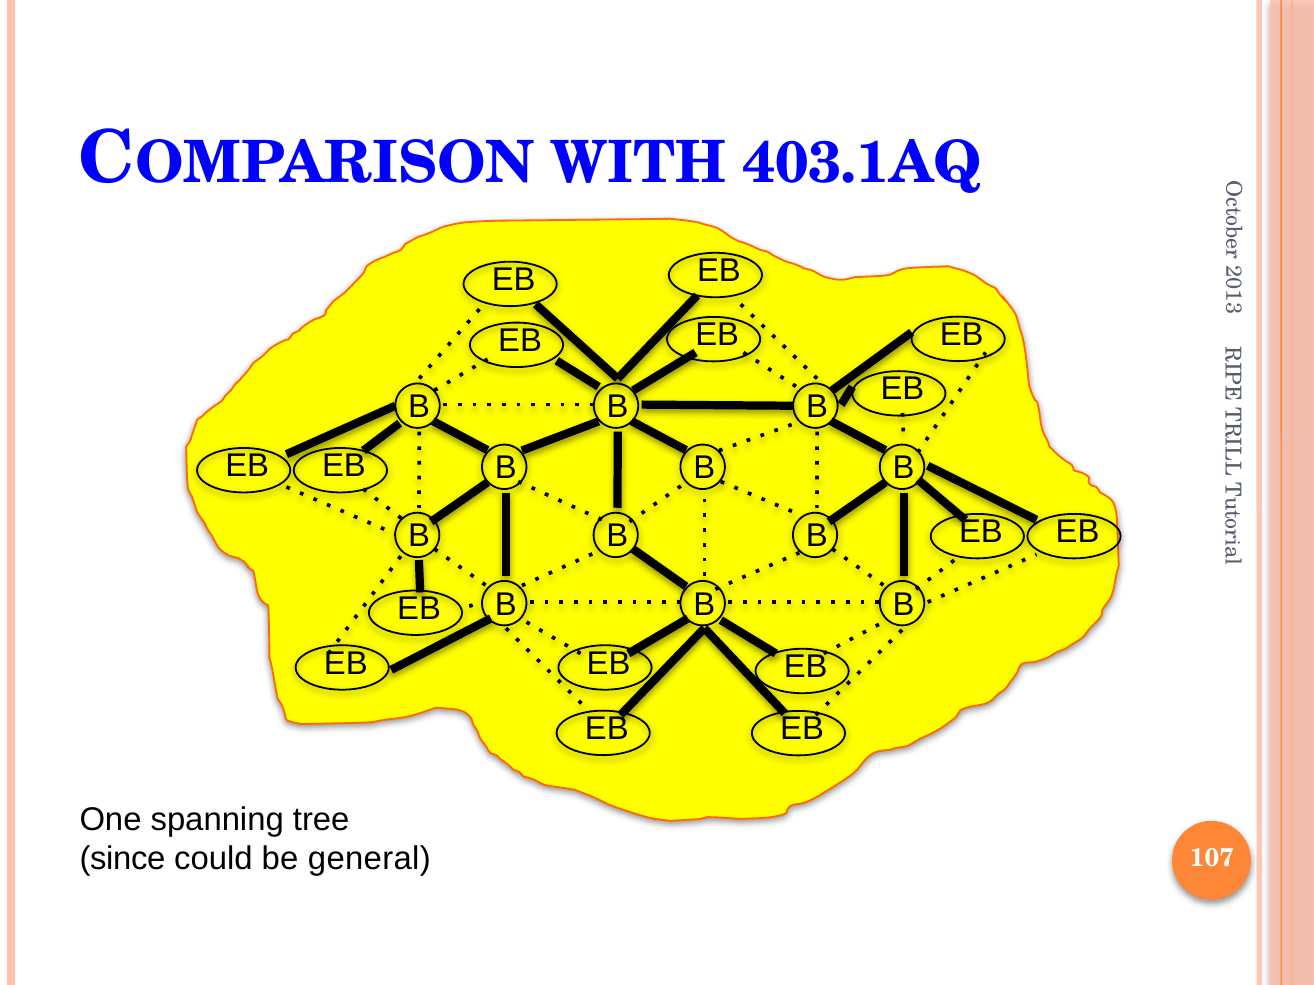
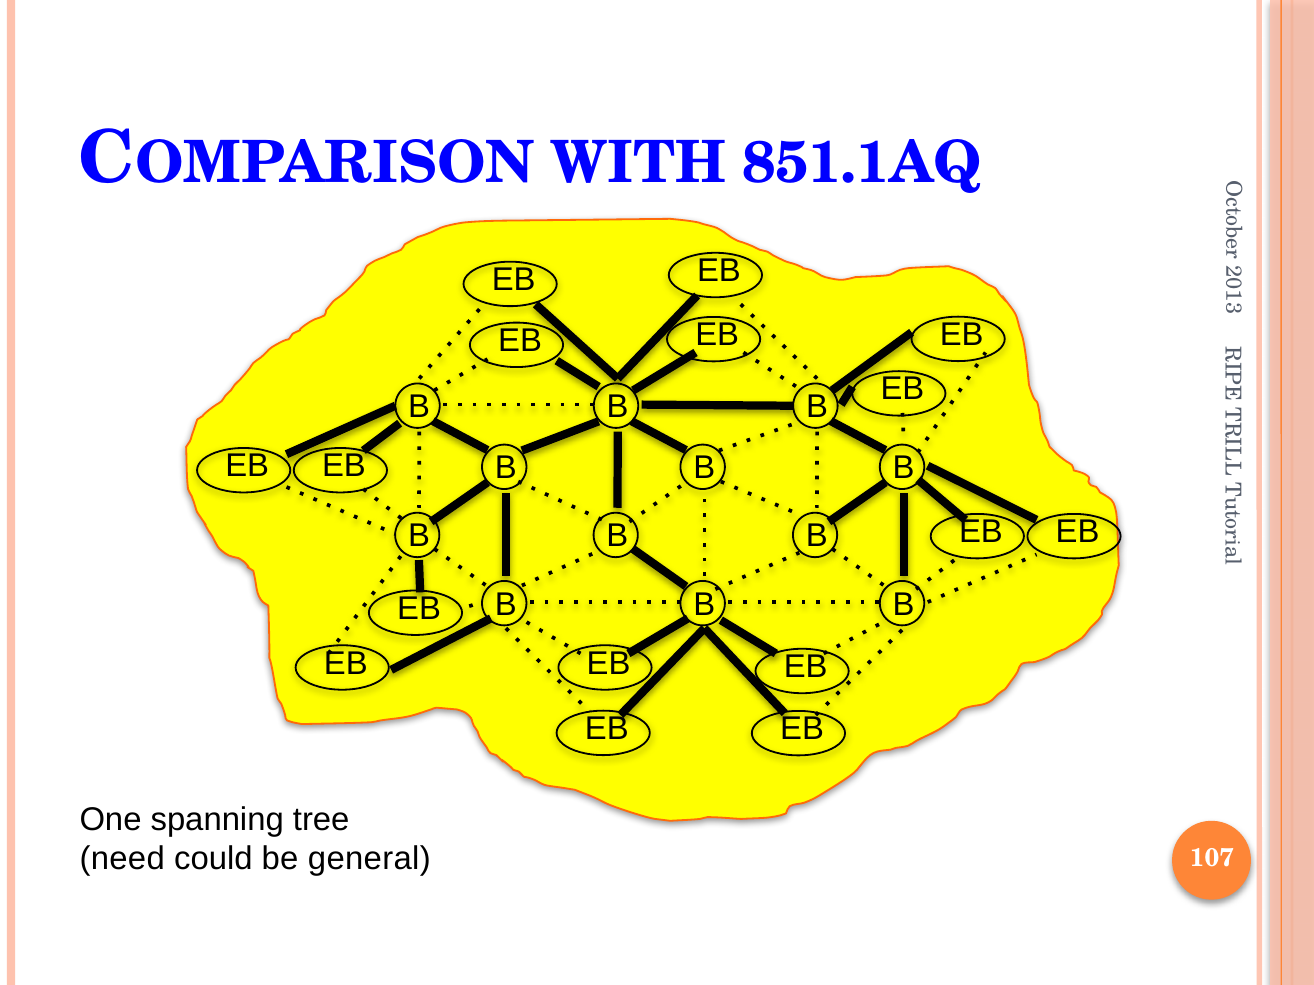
403.1AQ: 403.1AQ -> 851.1AQ
since: since -> need
